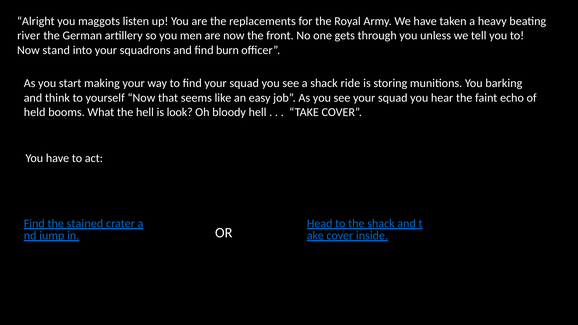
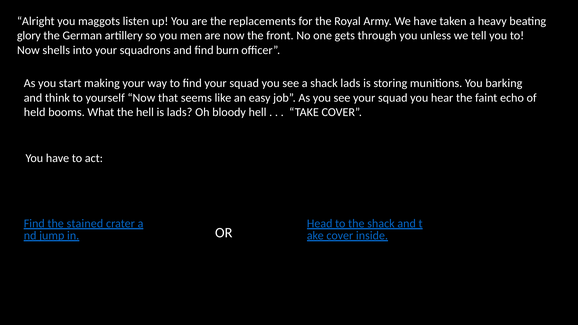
river: river -> glory
stand: stand -> shells
shack ride: ride -> lads
is look: look -> lads
